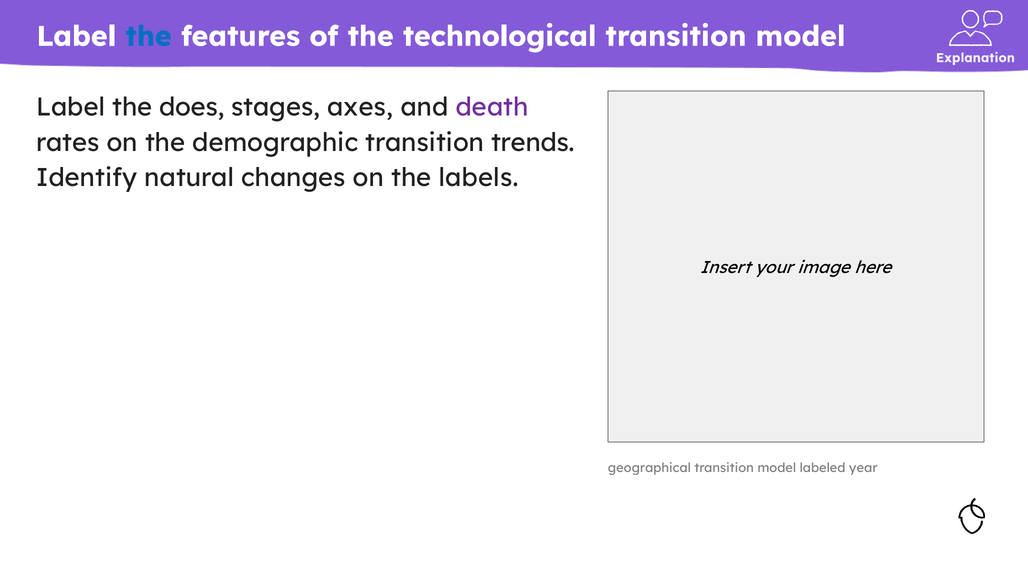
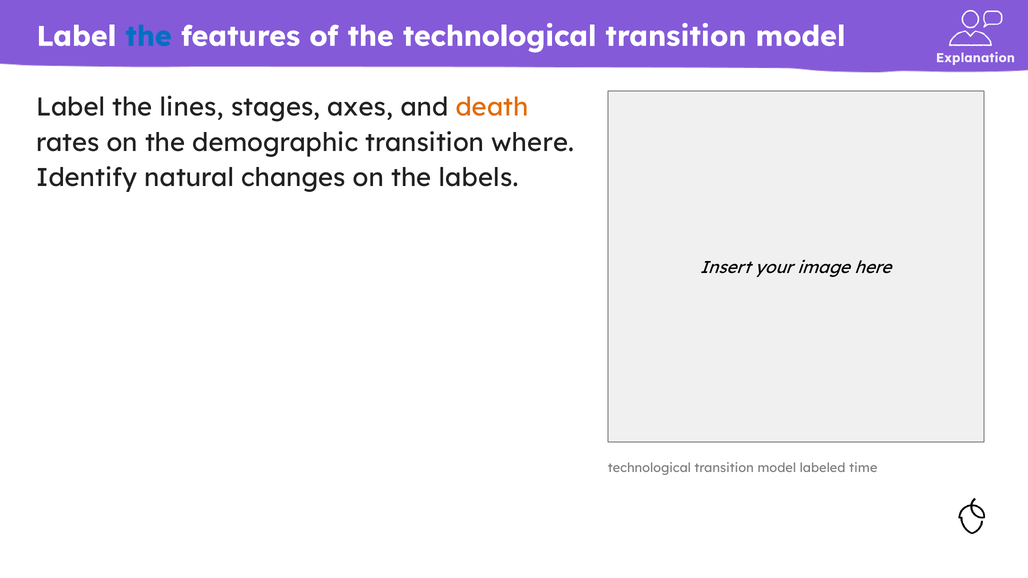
does: does -> lines
death colour: purple -> orange
trends: trends -> where
geographical at (649, 468): geographical -> technological
year: year -> time
